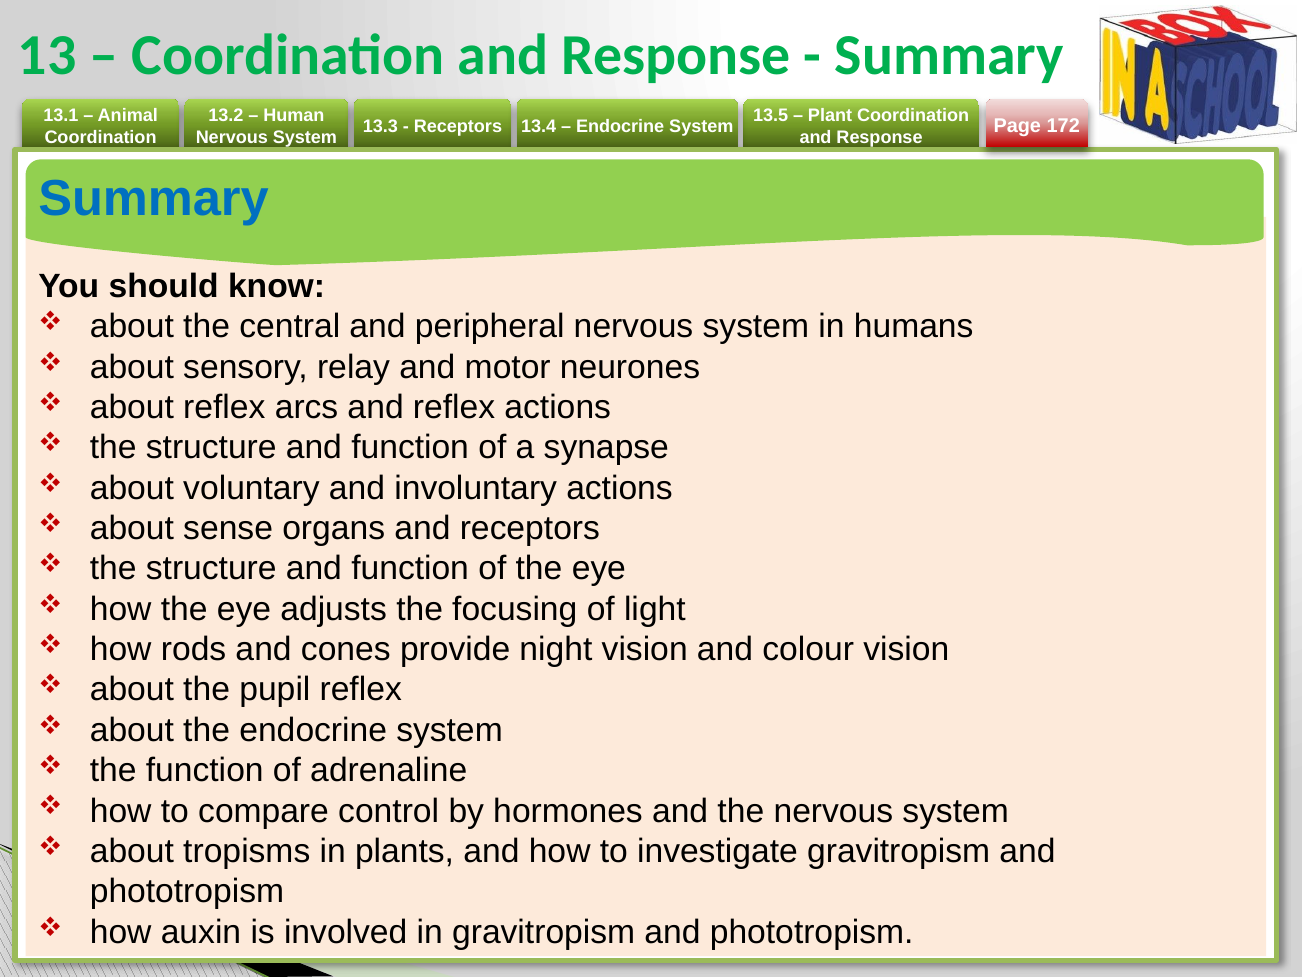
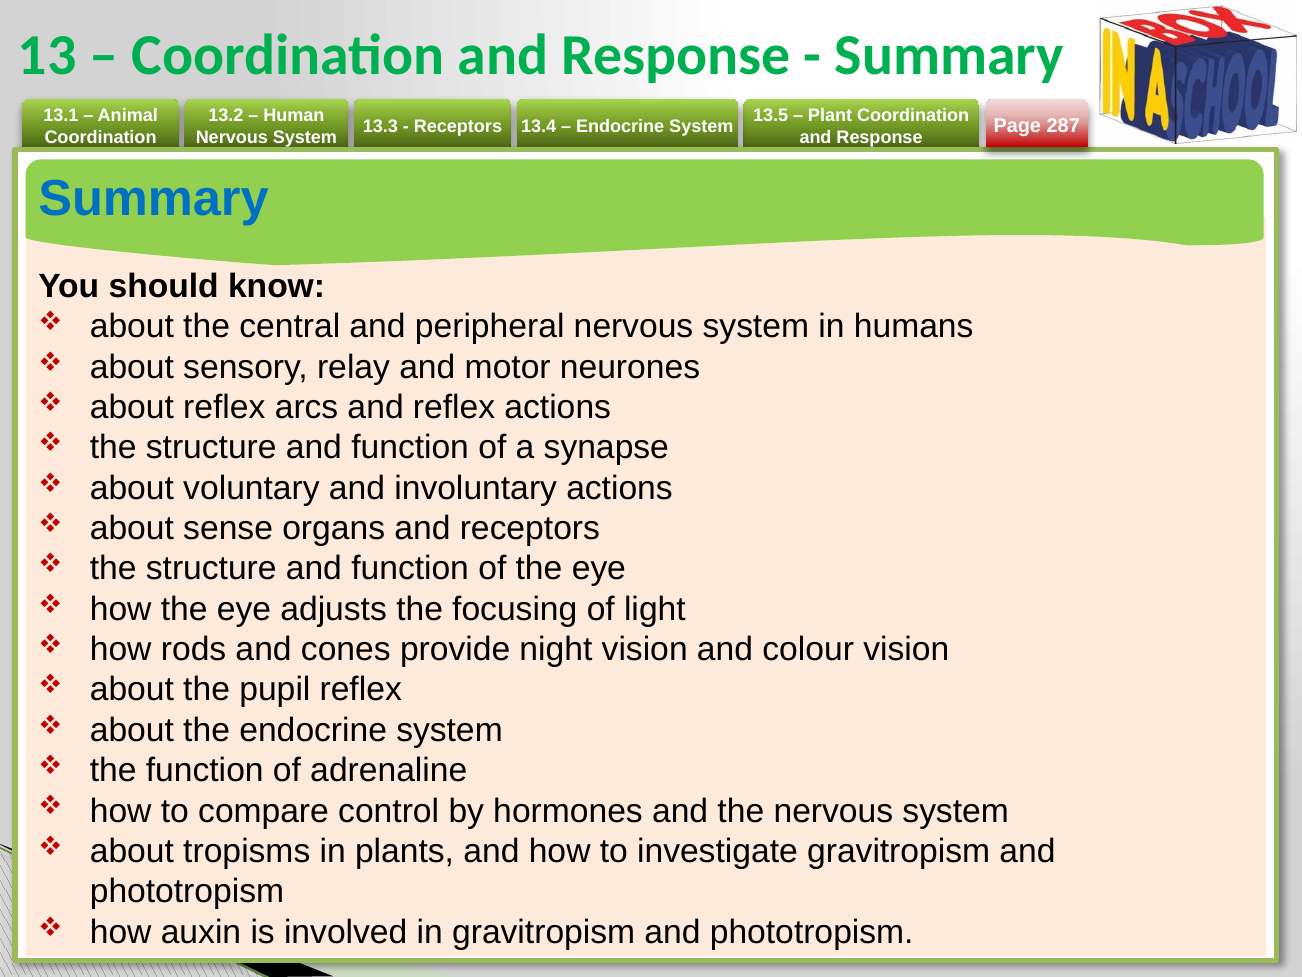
172: 172 -> 287
